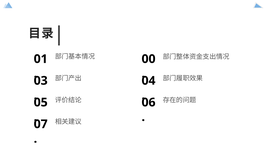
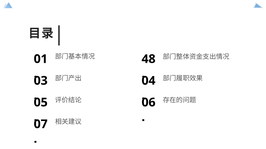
00: 00 -> 48
